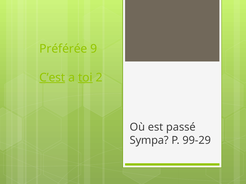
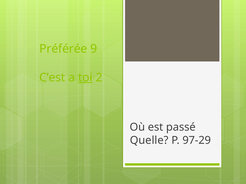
C’est underline: present -> none
Sympa: Sympa -> Quelle
99-29: 99-29 -> 97-29
